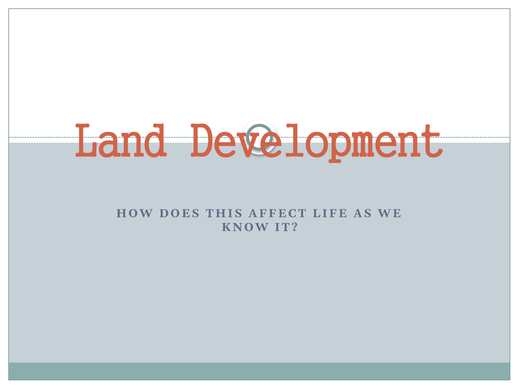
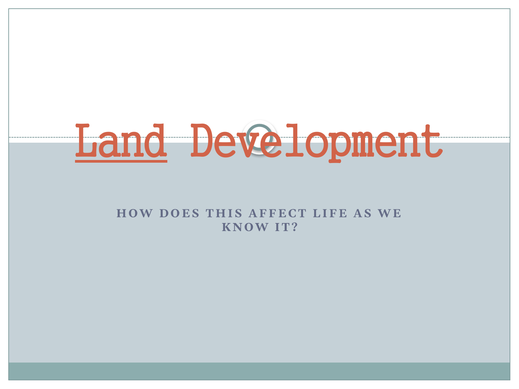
Land underline: none -> present
